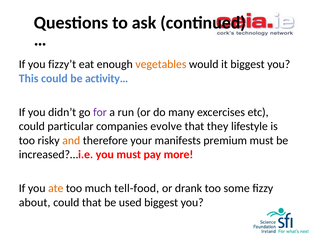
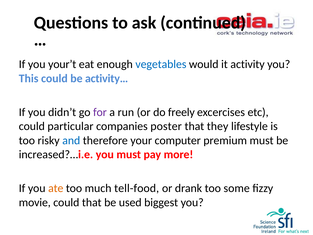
fizzy’t: fizzy’t -> your’t
vegetables colour: orange -> blue
it biggest: biggest -> activity
many: many -> freely
evolve: evolve -> poster
and colour: orange -> blue
manifests: manifests -> computer
about: about -> movie
